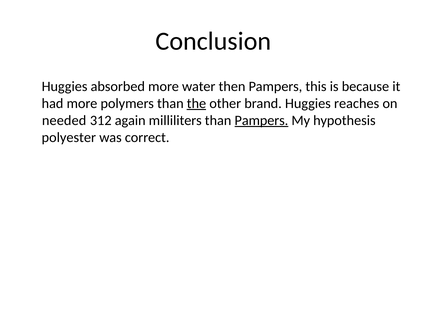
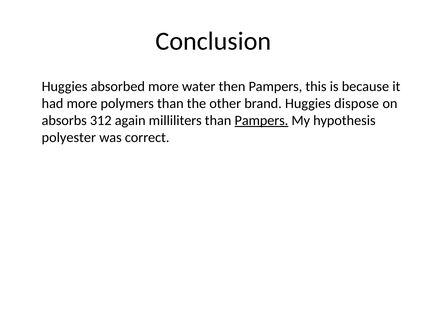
the underline: present -> none
reaches: reaches -> dispose
needed: needed -> absorbs
